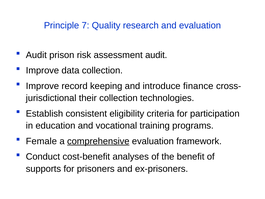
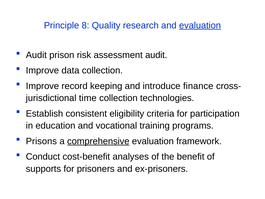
7: 7 -> 8
evaluation at (200, 25) underline: none -> present
their: their -> time
Female: Female -> Prisons
